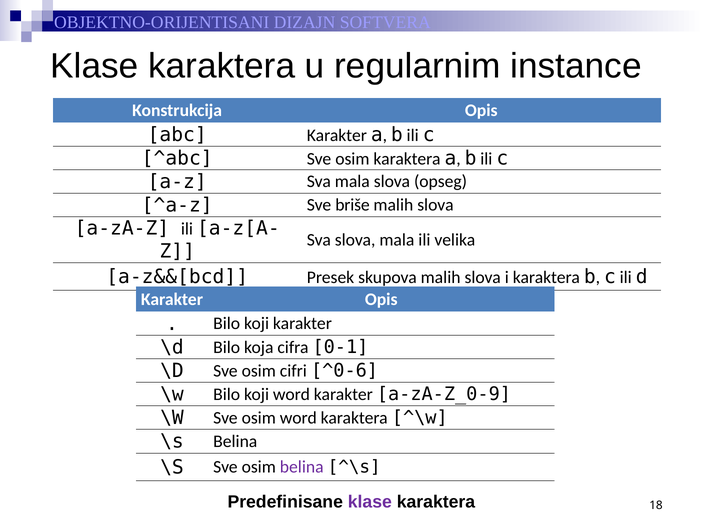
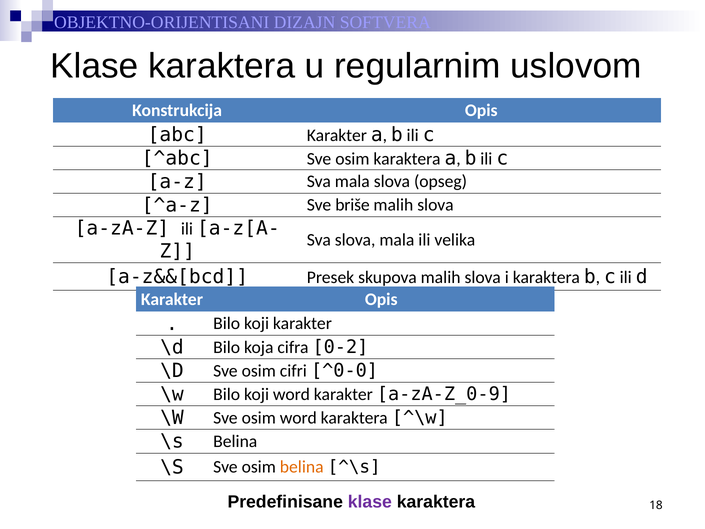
instance: instance -> uslovom
0-1: 0-1 -> 0-2
^0-6: ^0-6 -> ^0-0
belina at (302, 467) colour: purple -> orange
